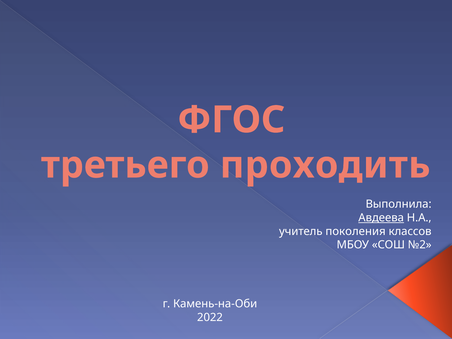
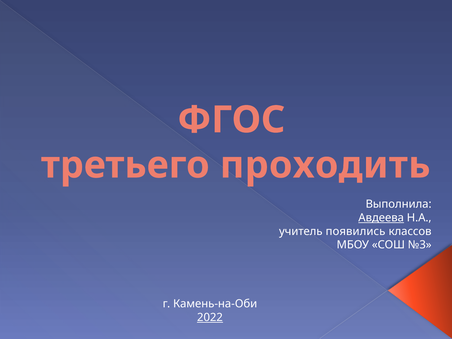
поколения: поколения -> появились
№2: №2 -> №3
2022 underline: none -> present
